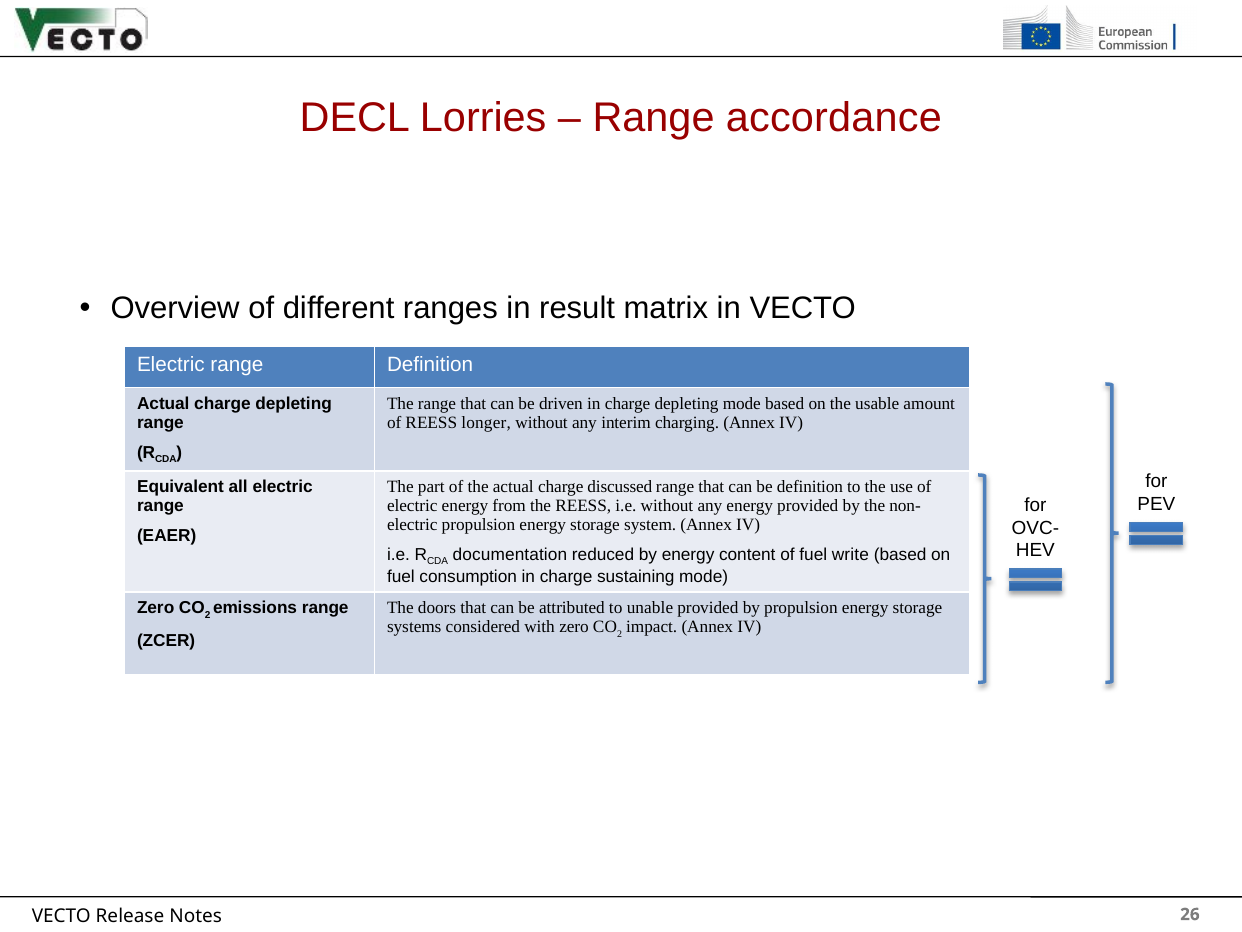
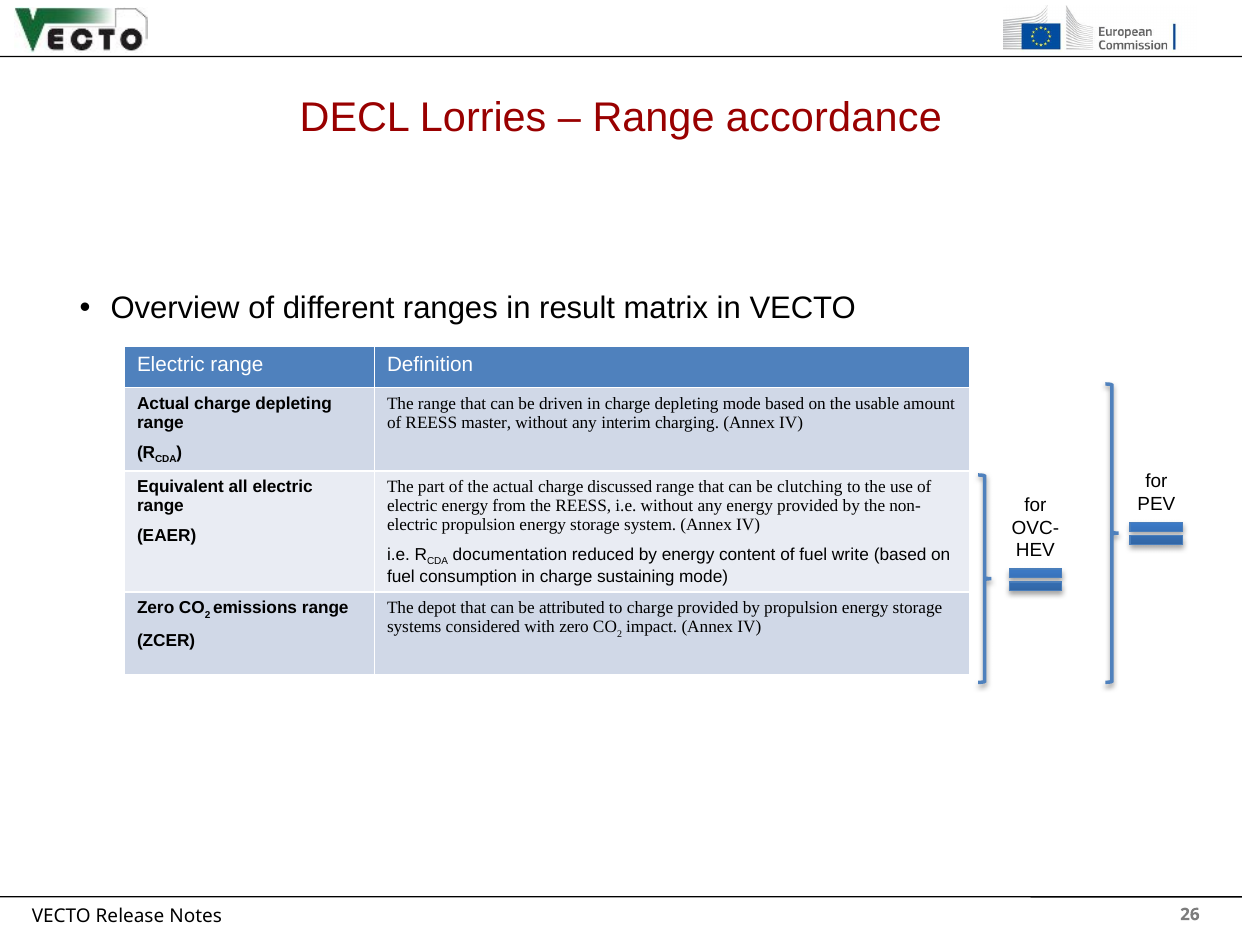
longer: longer -> master
be definition: definition -> clutching
doors: doors -> depot
to unable: unable -> charge
